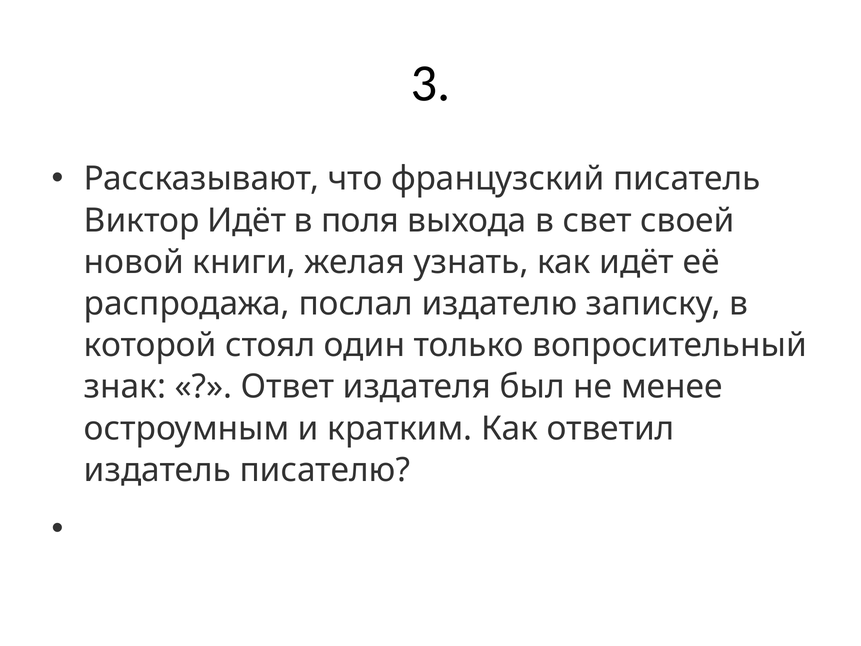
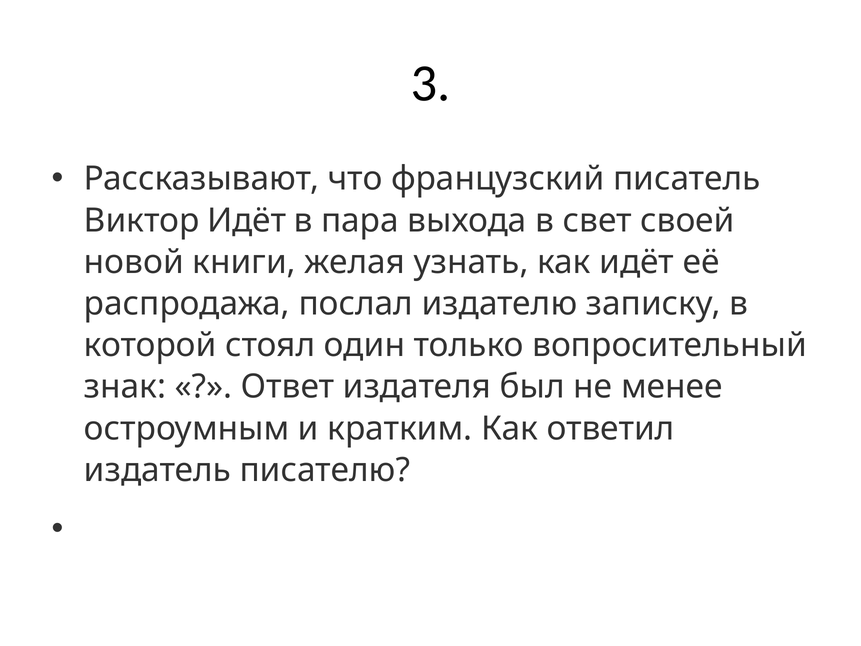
поля: поля -> пара
